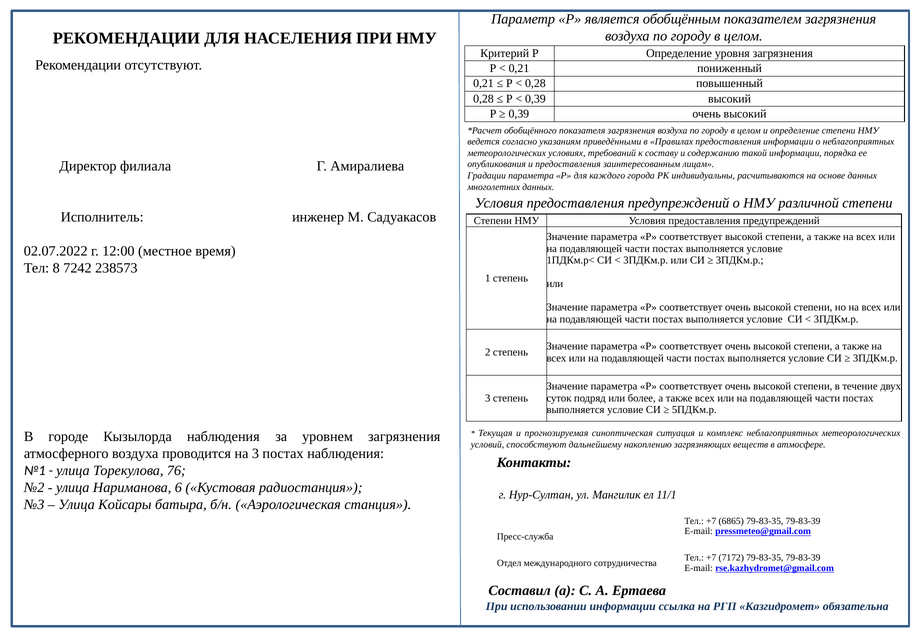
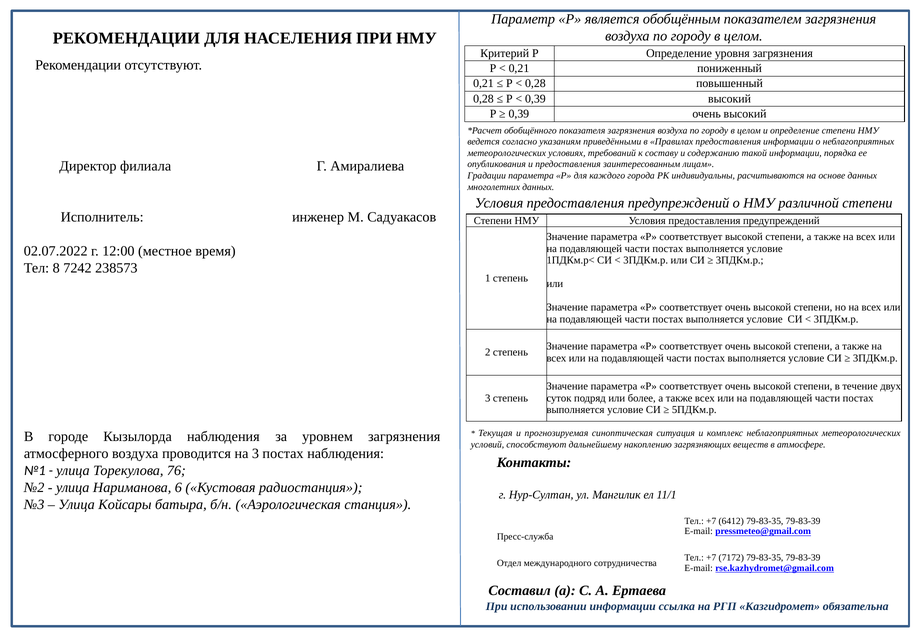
6865: 6865 -> 6412
